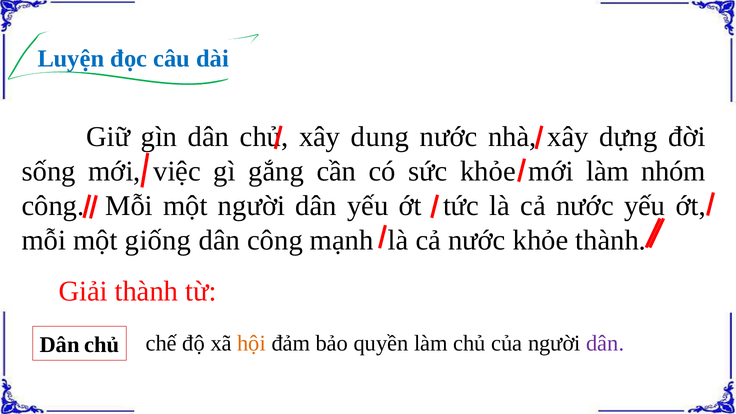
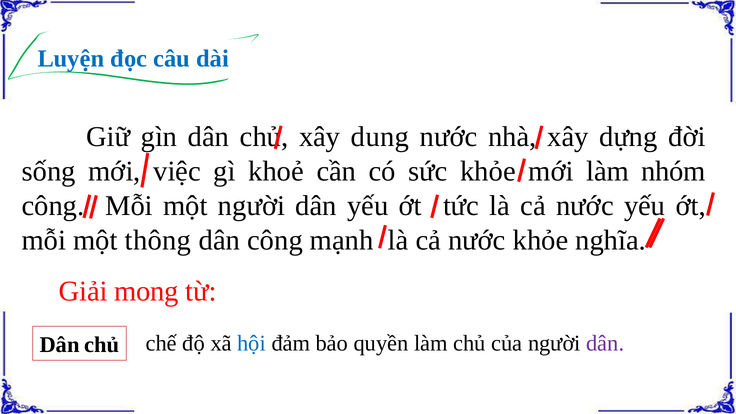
gắng: gắng -> khoẻ
giống: giống -> thông
khỏe thành: thành -> nghĩa
Giải thành: thành -> mong
hội colour: orange -> blue
